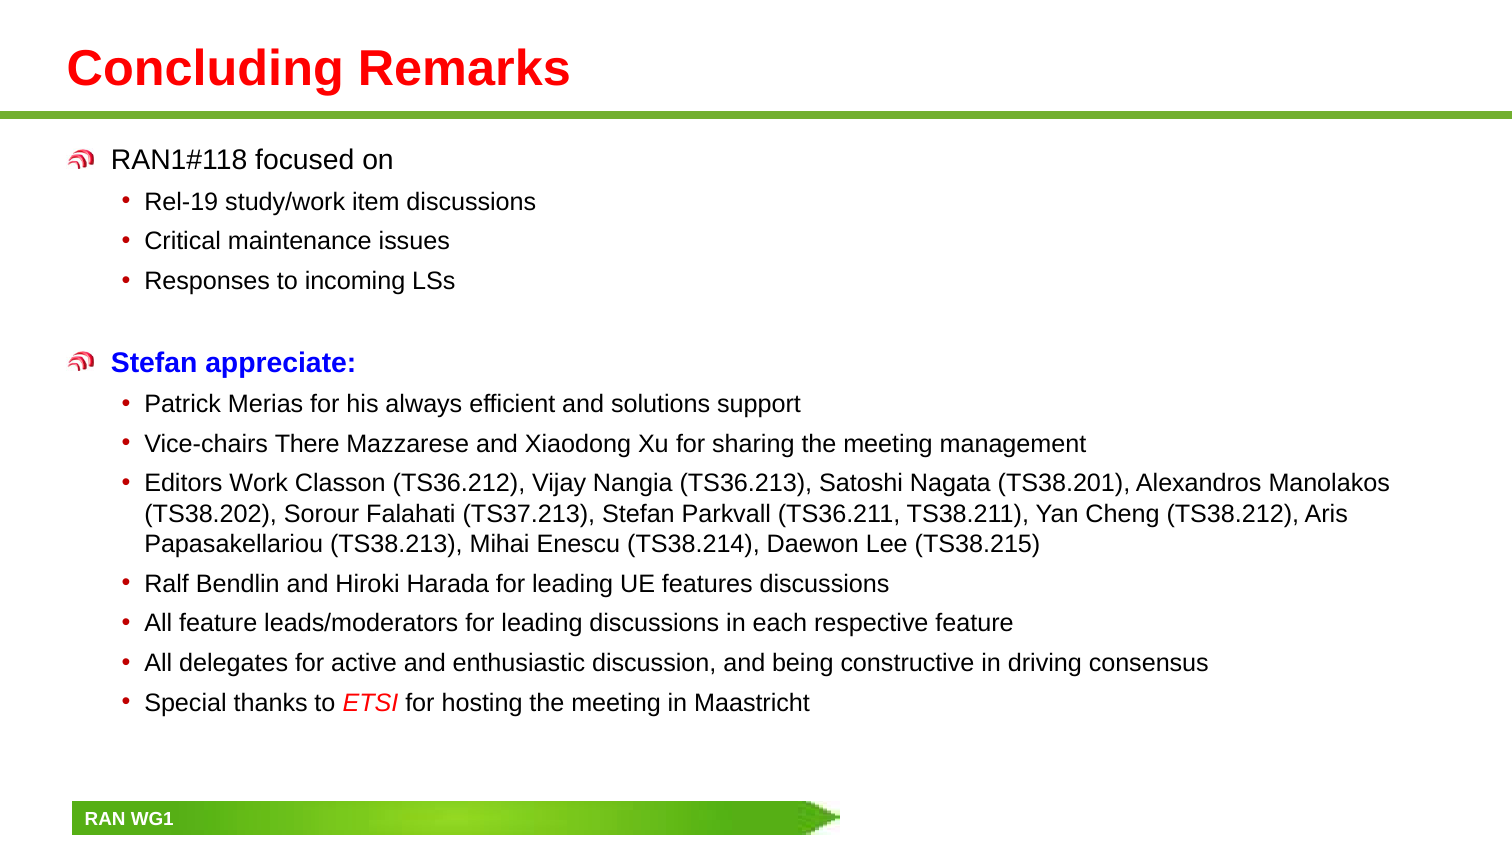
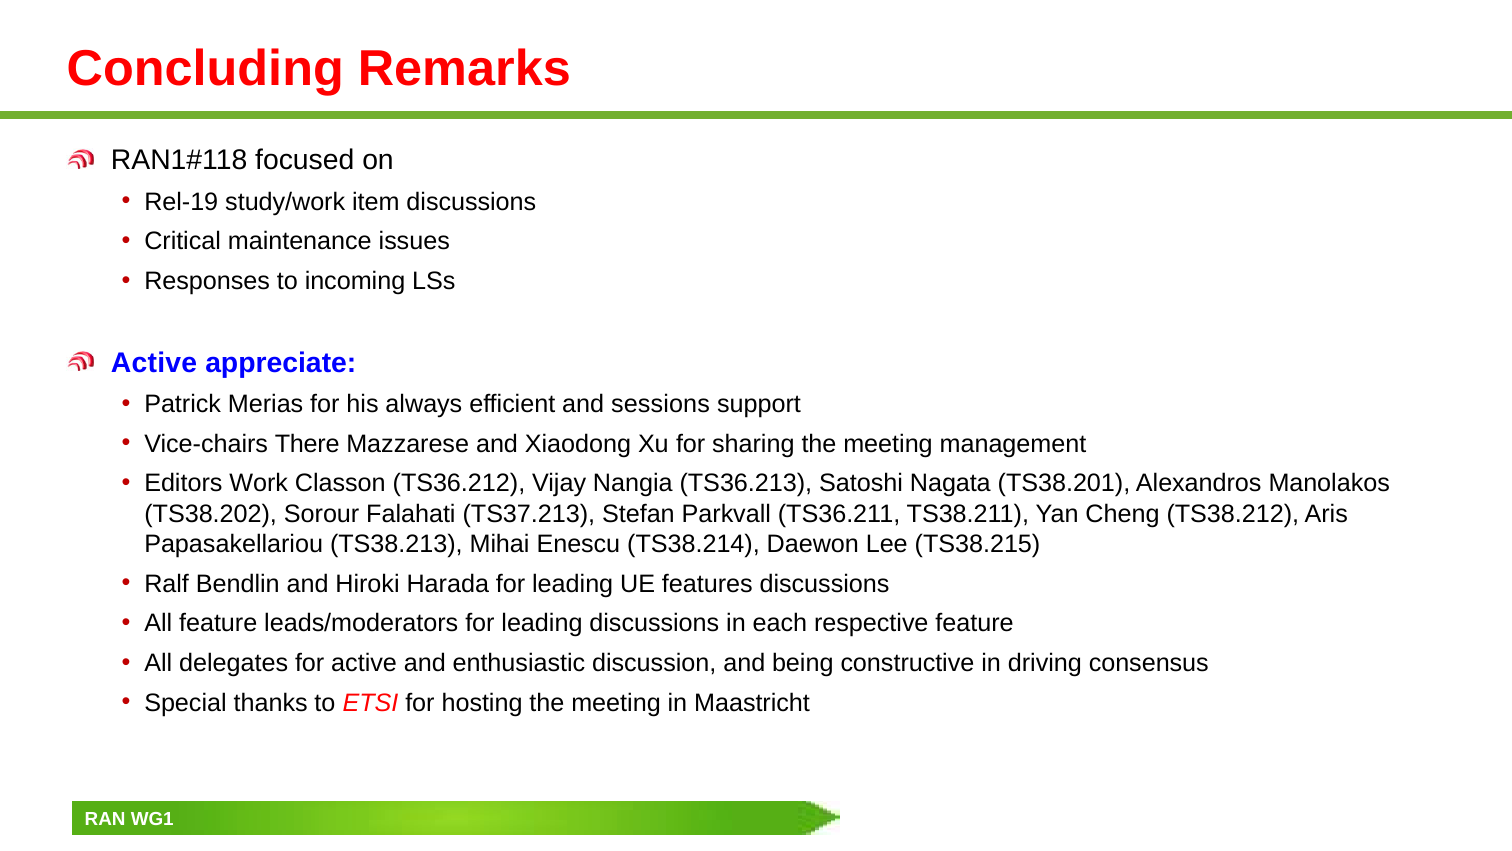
Stefan at (154, 363): Stefan -> Active
solutions: solutions -> sessions
